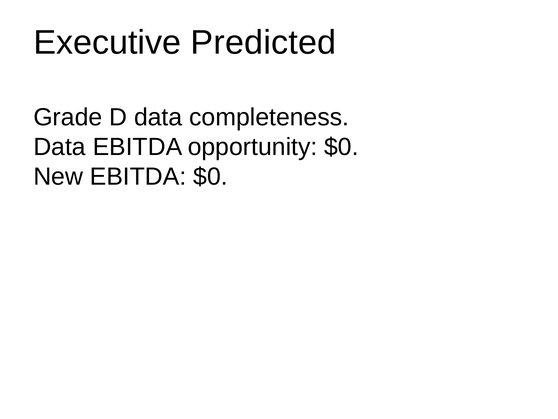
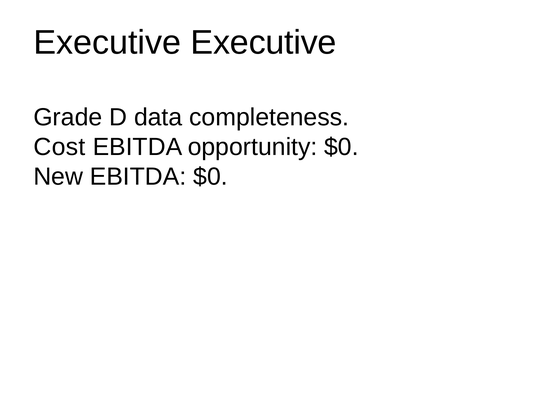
Executive Predicted: Predicted -> Executive
Data at (60, 147): Data -> Cost
